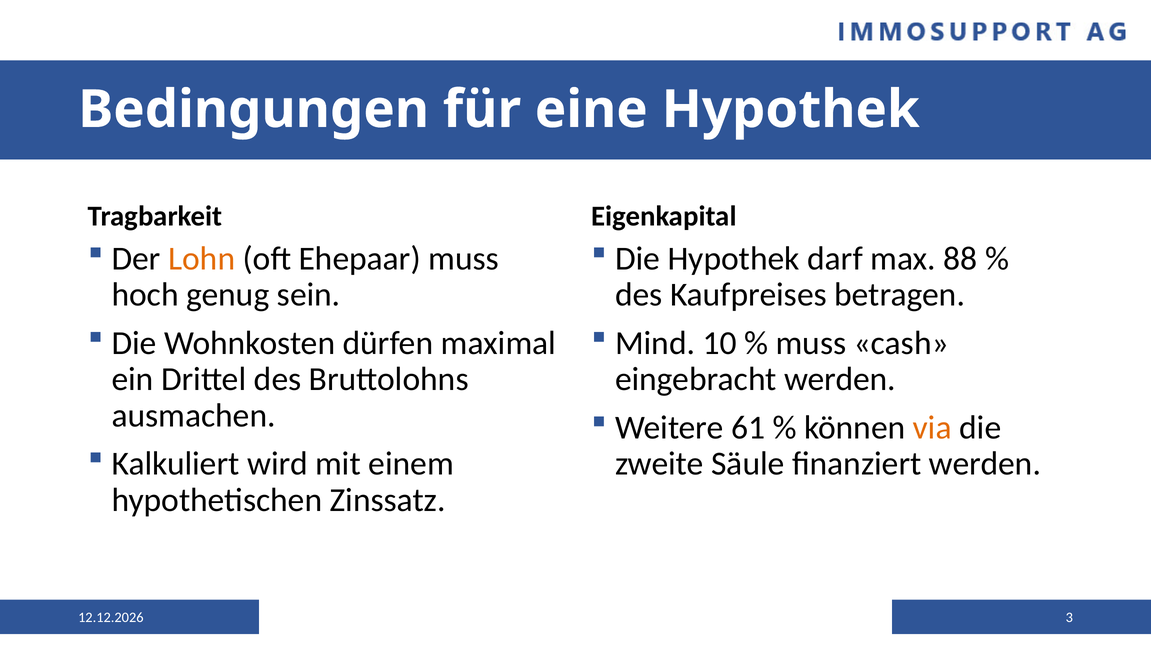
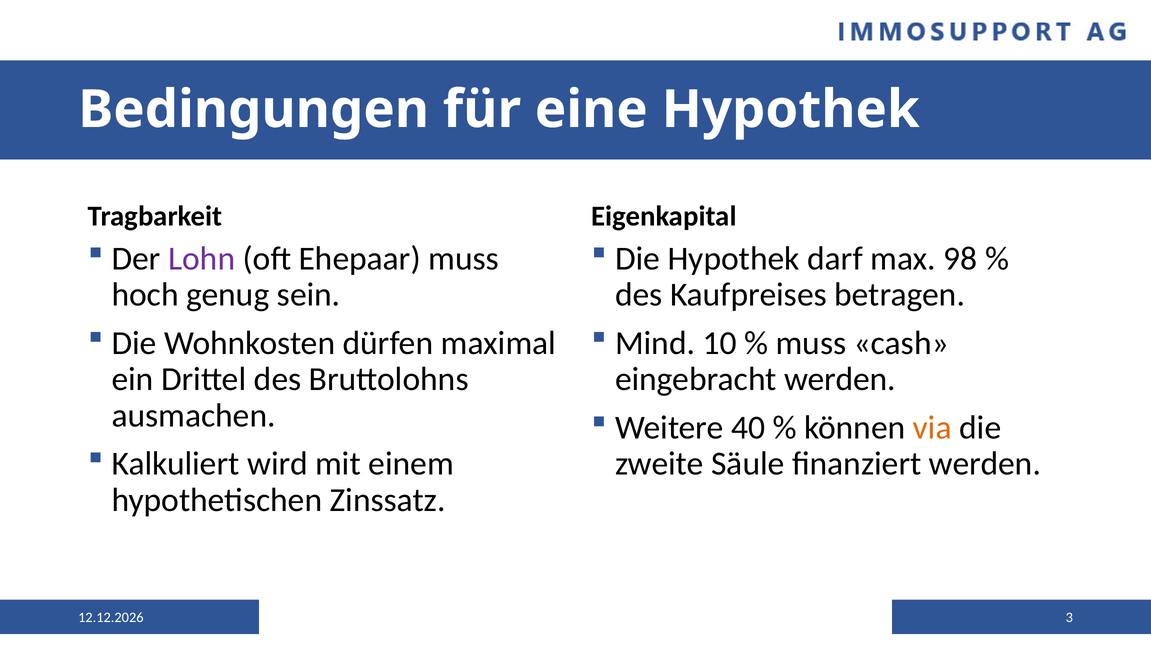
Lohn colour: orange -> purple
88: 88 -> 98
61: 61 -> 40
